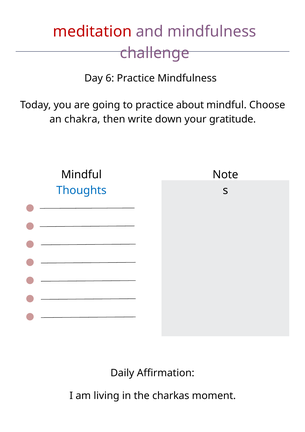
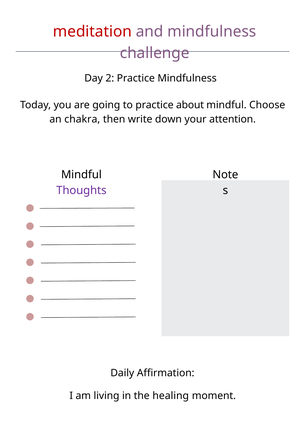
6: 6 -> 2
gratitude: gratitude -> attention
Thoughts colour: blue -> purple
charkas: charkas -> healing
